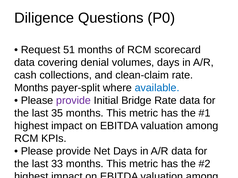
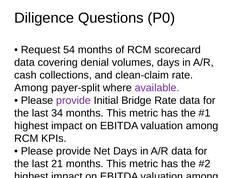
51: 51 -> 54
Months at (31, 88): Months -> Among
available colour: blue -> purple
35: 35 -> 34
33: 33 -> 21
